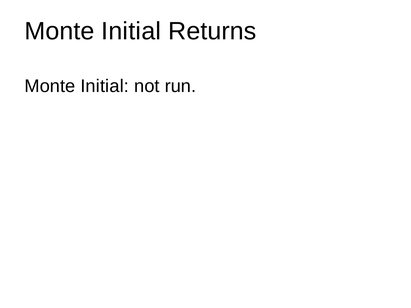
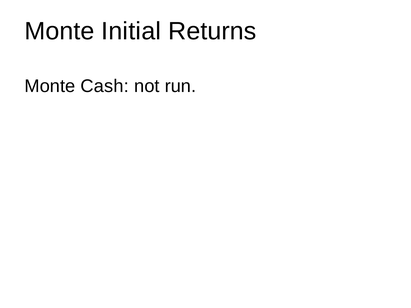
Initial at (105, 86): Initial -> Cash
